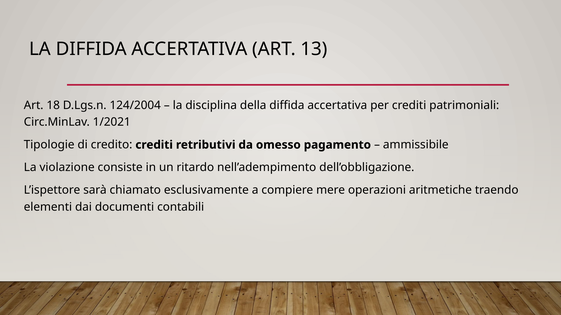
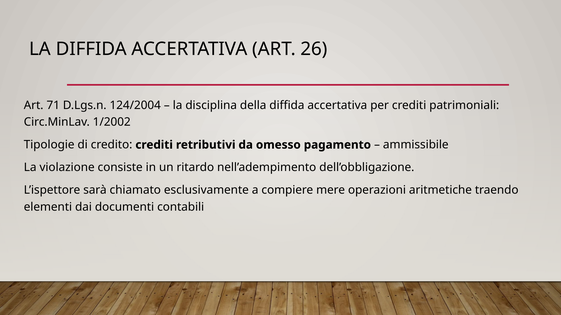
13: 13 -> 26
18: 18 -> 71
1/2021: 1/2021 -> 1/2002
